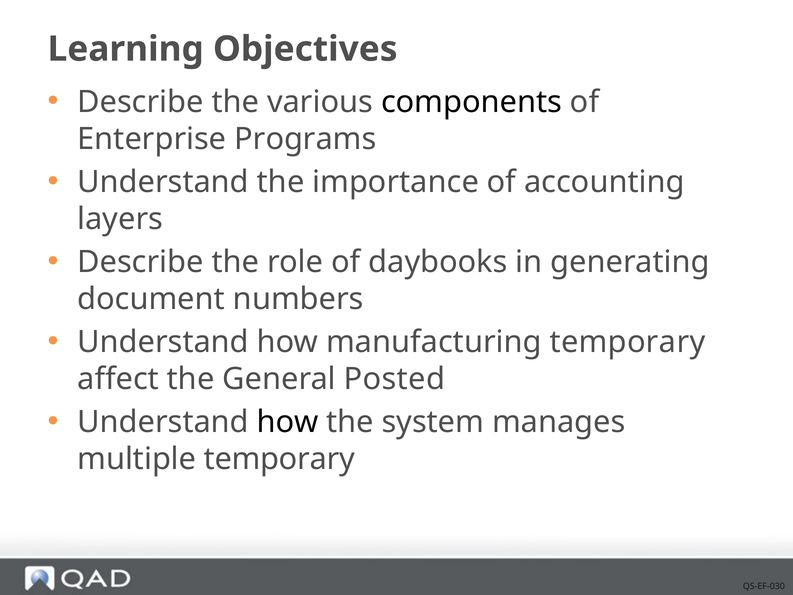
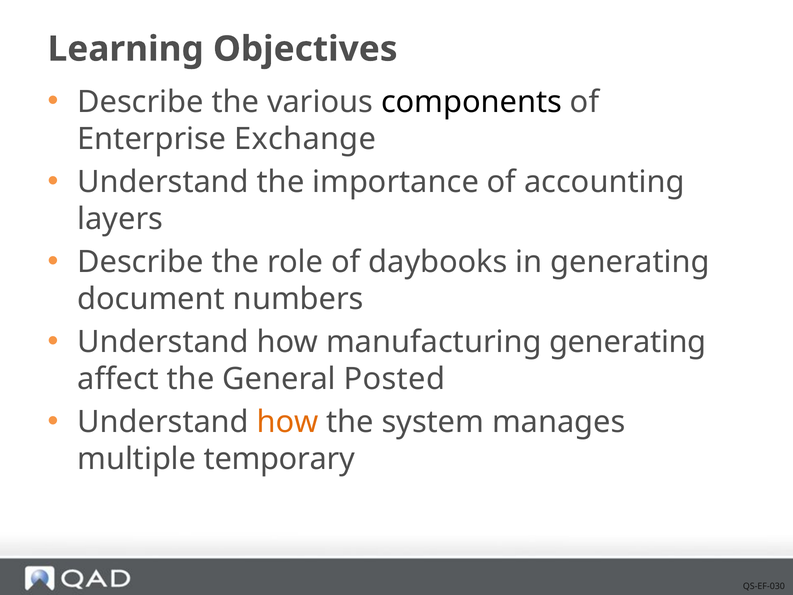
Programs: Programs -> Exchange
manufacturing temporary: temporary -> generating
how at (288, 422) colour: black -> orange
